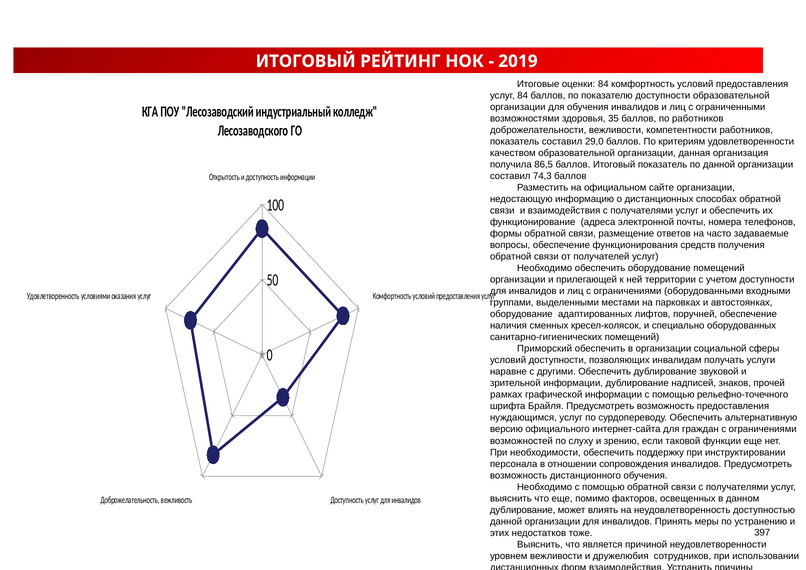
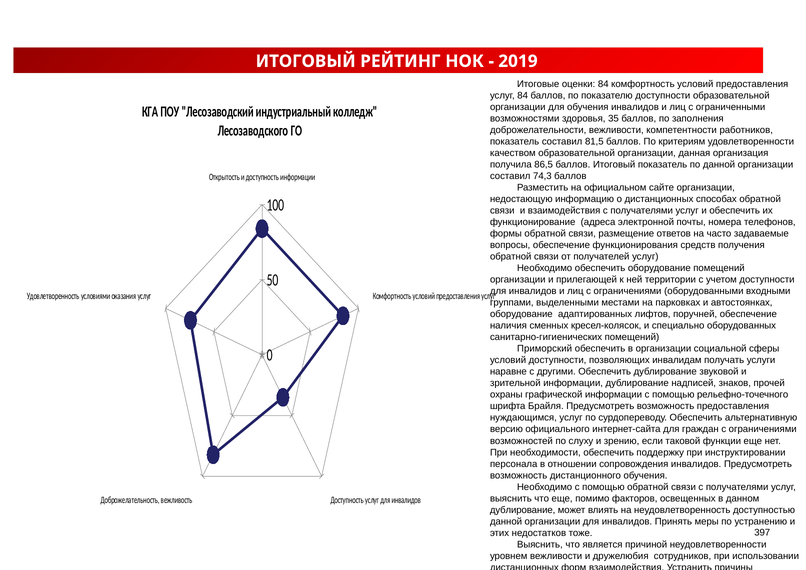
по работников: работников -> заполнения
29,0: 29,0 -> 81,5
рамках: рамках -> охраны
